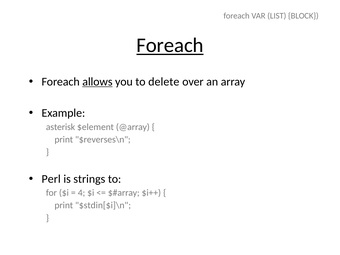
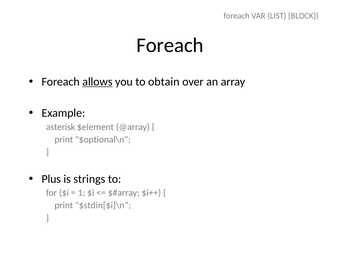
Foreach at (170, 45) underline: present -> none
delete: delete -> obtain
$reverses\n: $reverses\n -> $optional\n
Perl: Perl -> Plus
4: 4 -> 1
